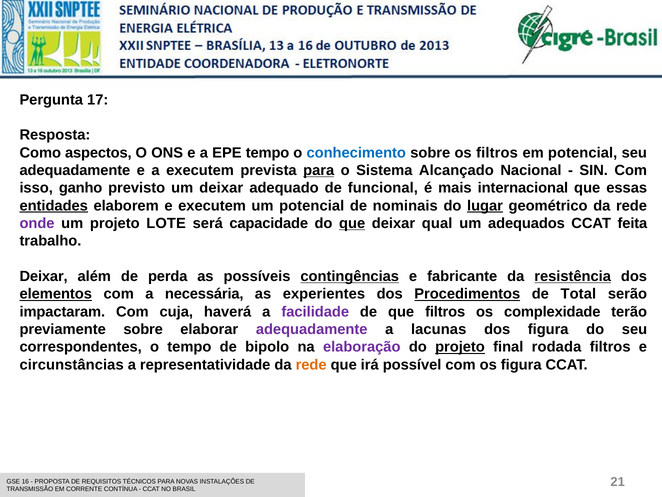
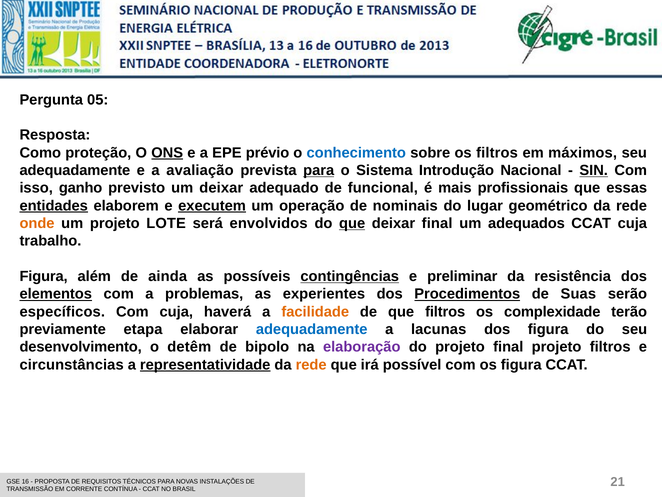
17: 17 -> 05
aspectos: aspectos -> proteção
ONS underline: none -> present
EPE tempo: tempo -> prévio
em potencial: potencial -> máximos
a executem: executem -> avaliação
Alcançado: Alcançado -> Introdução
SIN underline: none -> present
internacional: internacional -> profissionais
executem at (212, 206) underline: none -> present
um potencial: potencial -> operação
lugar underline: present -> none
onde colour: purple -> orange
capacidade: capacidade -> envolvidos
deixar qual: qual -> final
CCAT feita: feita -> cuja
Deixar at (44, 276): Deixar -> Figura
perda: perda -> ainda
fabricante: fabricante -> preliminar
resistência underline: present -> none
necessária: necessária -> problemas
Total: Total -> Suas
impactaram: impactaram -> específicos
facilidade colour: purple -> orange
previamente sobre: sobre -> etapa
adequadamente at (312, 329) colour: purple -> blue
correspondentes: correspondentes -> desenvolvimento
o tempo: tempo -> detêm
projeto at (460, 347) underline: present -> none
final rodada: rodada -> projeto
representatividade underline: none -> present
